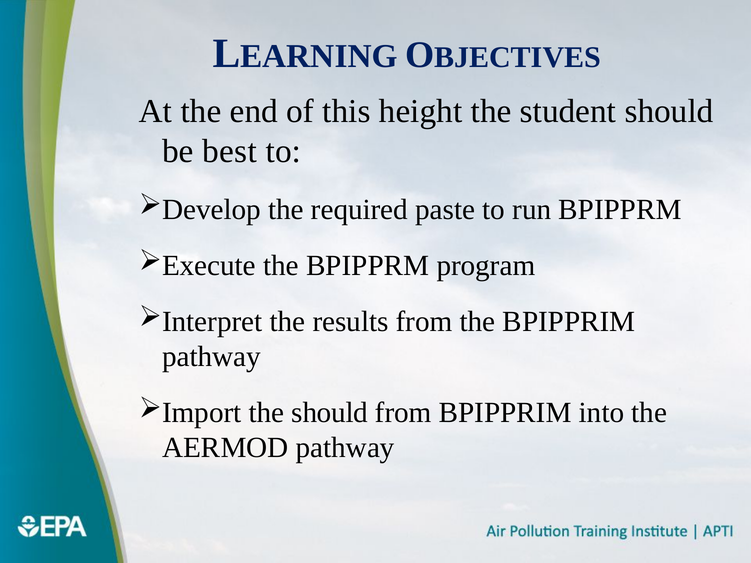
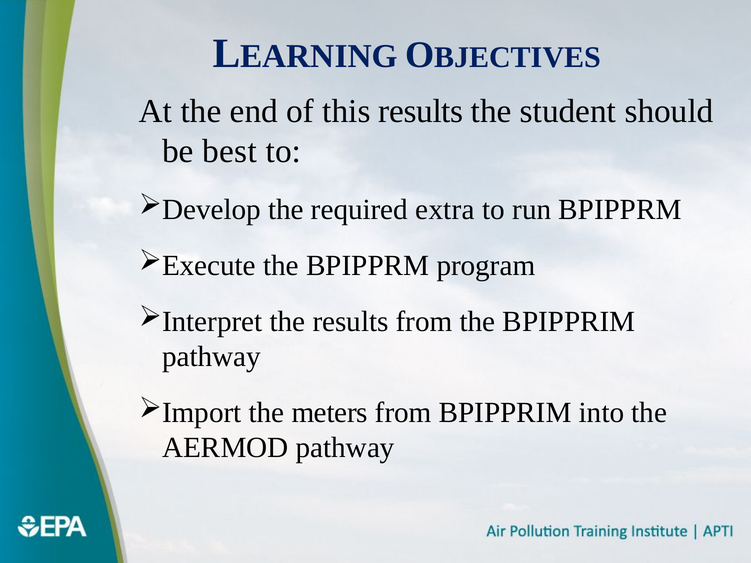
this height: height -> results
paste: paste -> extra
the should: should -> meters
